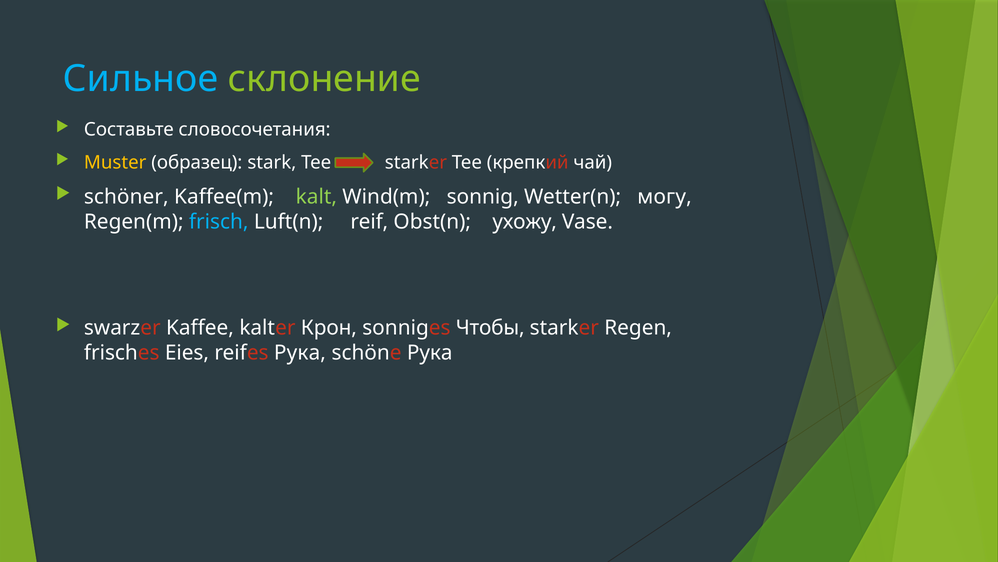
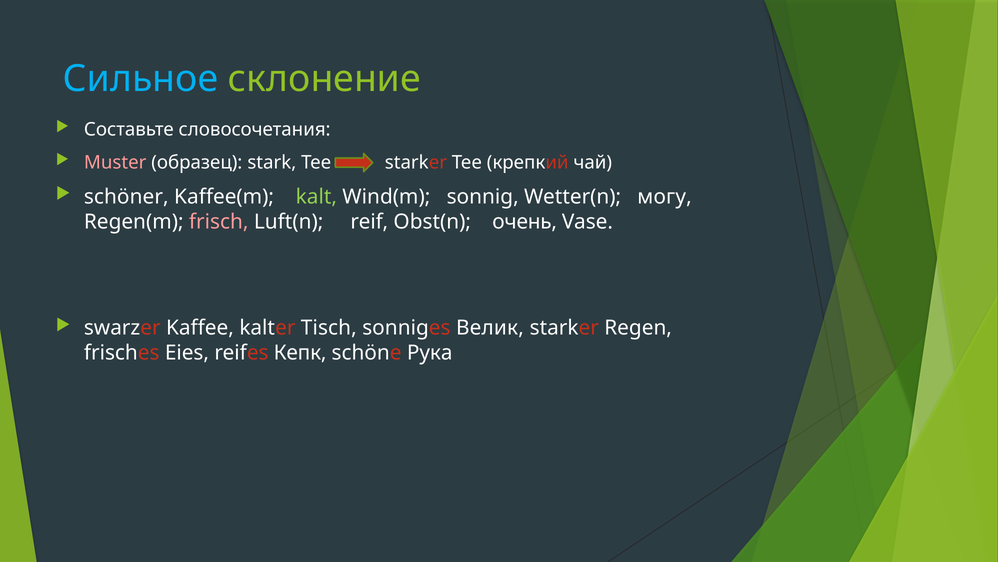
Muster colour: yellow -> pink
frisch colour: light blue -> pink
ухожу: ухожу -> очень
Крон: Крон -> Tisch
Чтобы: Чтобы -> Велик
reifes Рука: Рука -> Кепк
